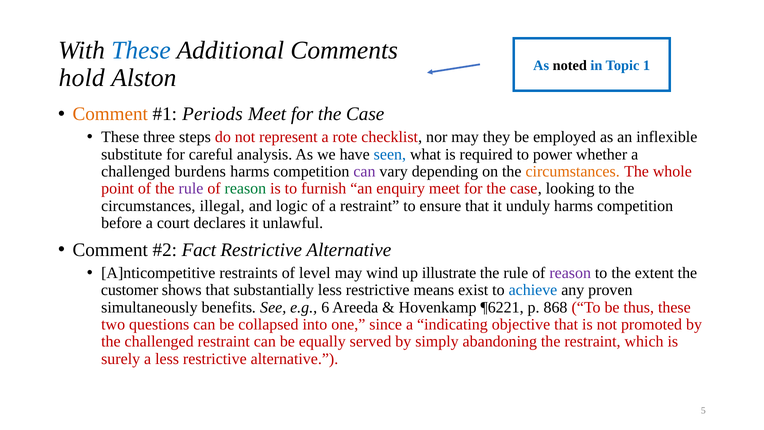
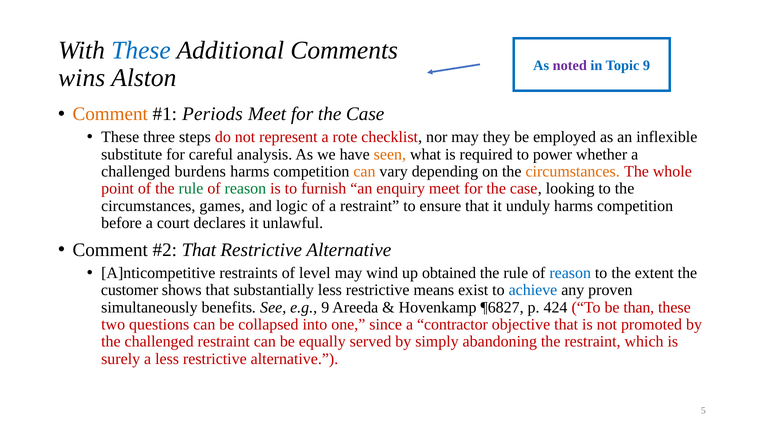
noted colour: black -> purple
Topic 1: 1 -> 9
hold: hold -> wins
seen colour: blue -> orange
can at (364, 171) colour: purple -> orange
rule at (191, 189) colour: purple -> green
illegal: illegal -> games
Fact at (199, 250): Fact -> That
illustrate: illustrate -> obtained
reason at (570, 273) colour: purple -> blue
e.g 6: 6 -> 9
¶6221: ¶6221 -> ¶6827
868: 868 -> 424
thus: thus -> than
indicating: indicating -> contractor
